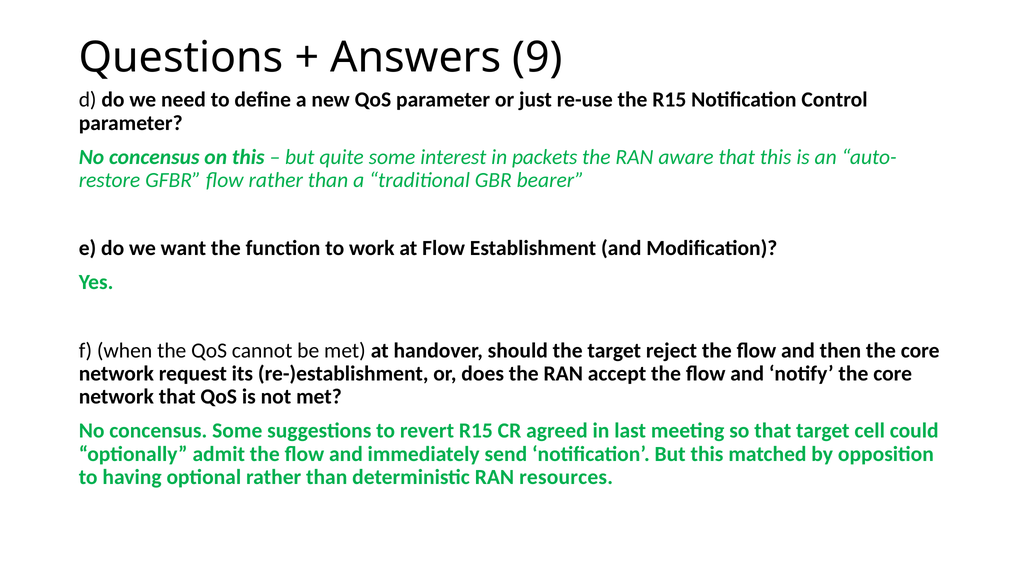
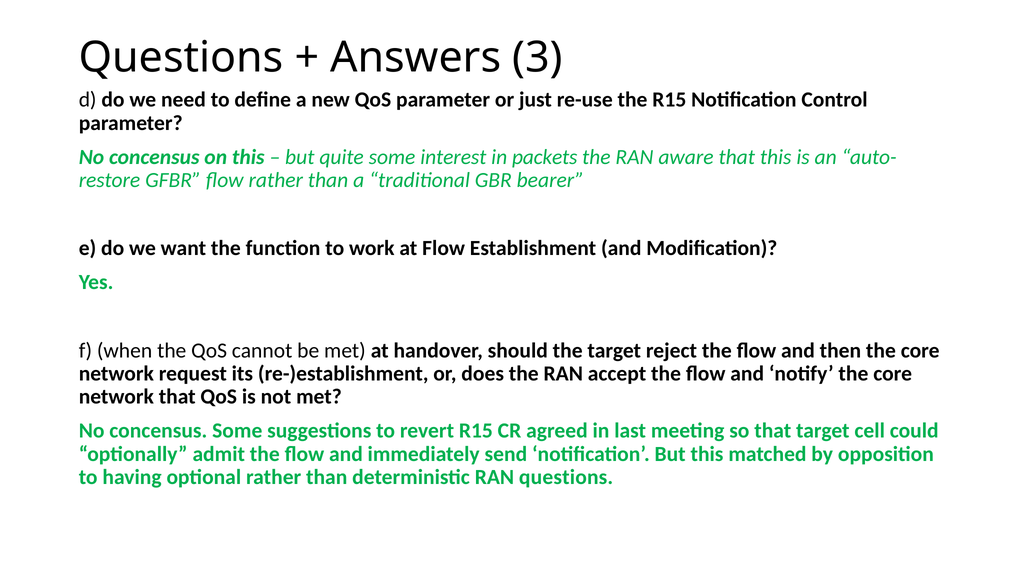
9: 9 -> 3
RAN resources: resources -> questions
